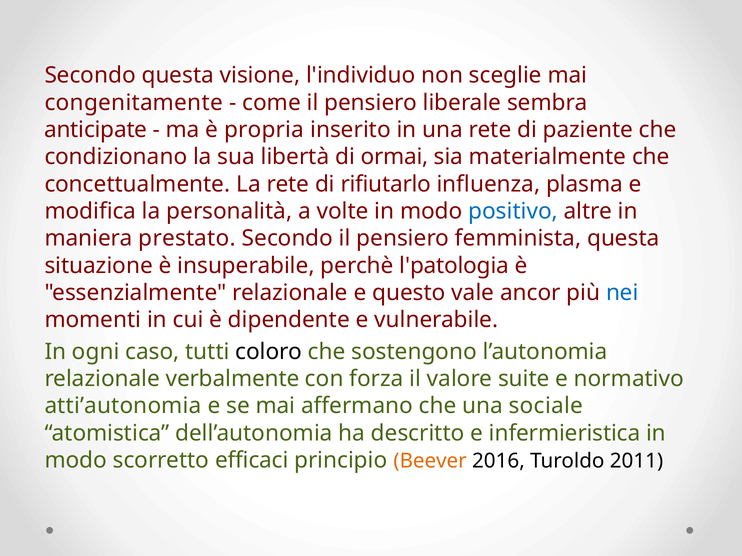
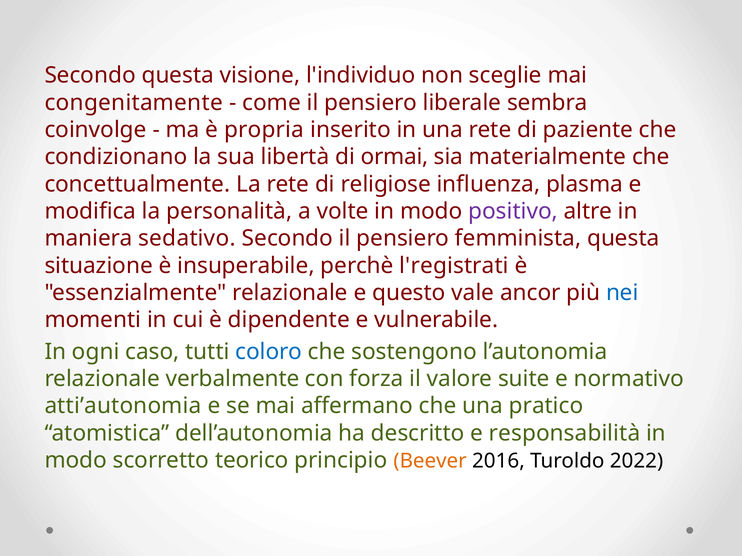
anticipate: anticipate -> coinvolge
rifiutarlo: rifiutarlo -> religiose
positivo colour: blue -> purple
prestato: prestato -> sedativo
l'patologia: l'patologia -> l'registrati
coloro colour: black -> blue
sociale: sociale -> pratico
infermieristica: infermieristica -> responsabilità
efficaci: efficaci -> teorico
2011: 2011 -> 2022
